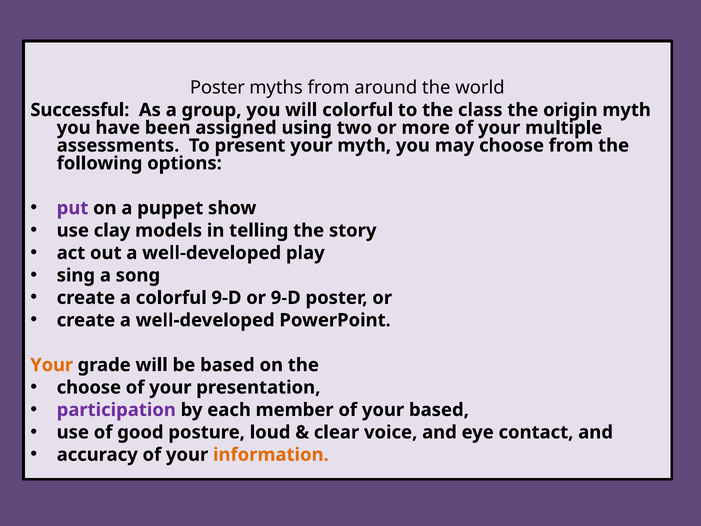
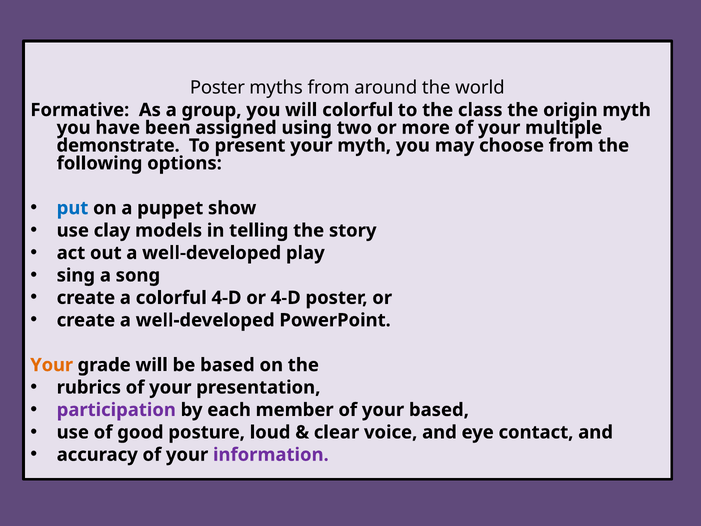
Successful: Successful -> Formative
assessments: assessments -> demonstrate
put colour: purple -> blue
colorful 9-D: 9-D -> 4-D
or 9-D: 9-D -> 4-D
choose at (89, 387): choose -> rubrics
information colour: orange -> purple
